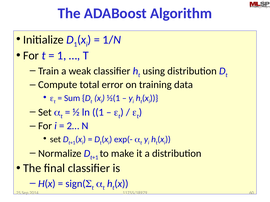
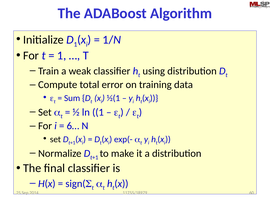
2…: 2… -> 6…
